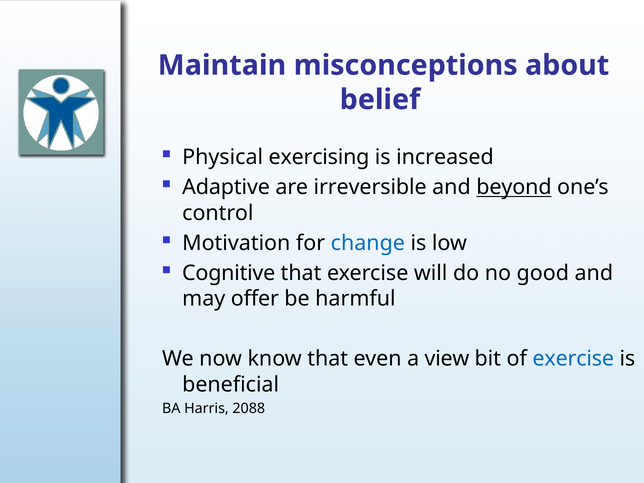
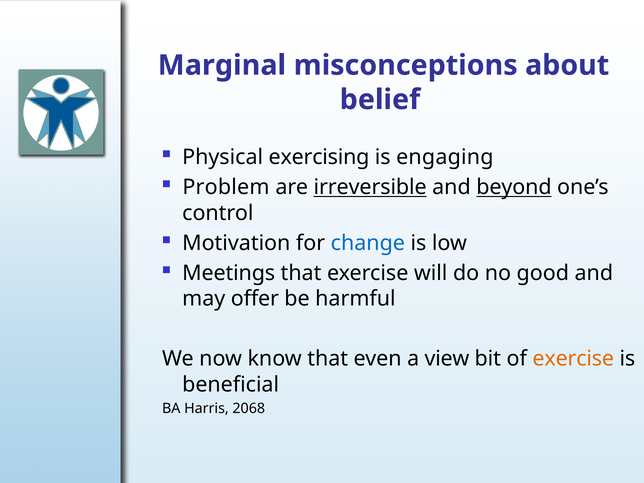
Maintain: Maintain -> Marginal
increased: increased -> engaging
Adaptive: Adaptive -> Problem
irreversible underline: none -> present
Cognitive: Cognitive -> Meetings
exercise at (573, 359) colour: blue -> orange
2088: 2088 -> 2068
